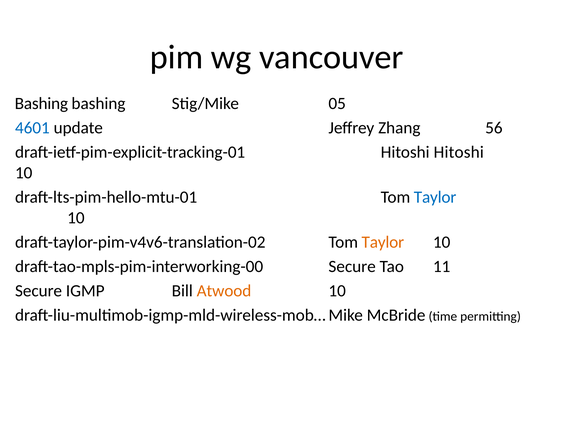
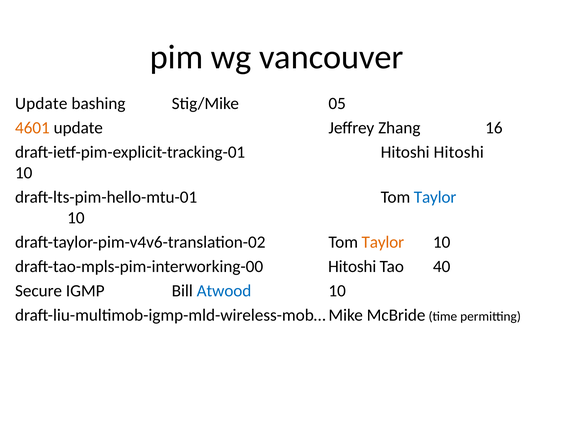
Bashing at (41, 103): Bashing -> Update
4601 colour: blue -> orange
56: 56 -> 16
draft-tao-mpls-pim-interworking-00 Secure: Secure -> Hitoshi
11: 11 -> 40
Atwood colour: orange -> blue
